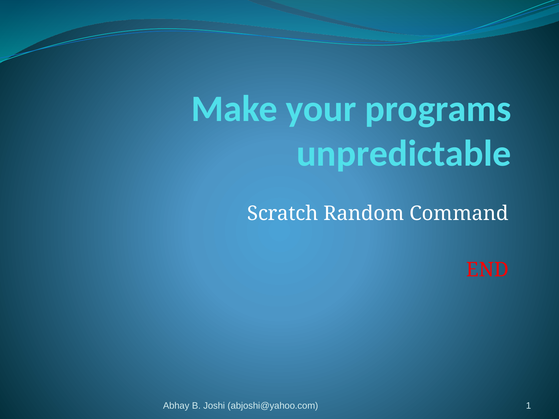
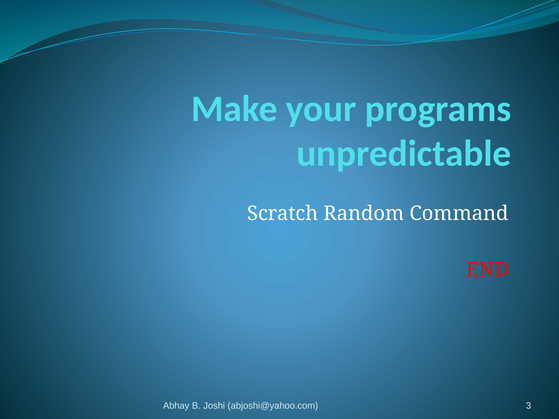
1: 1 -> 3
